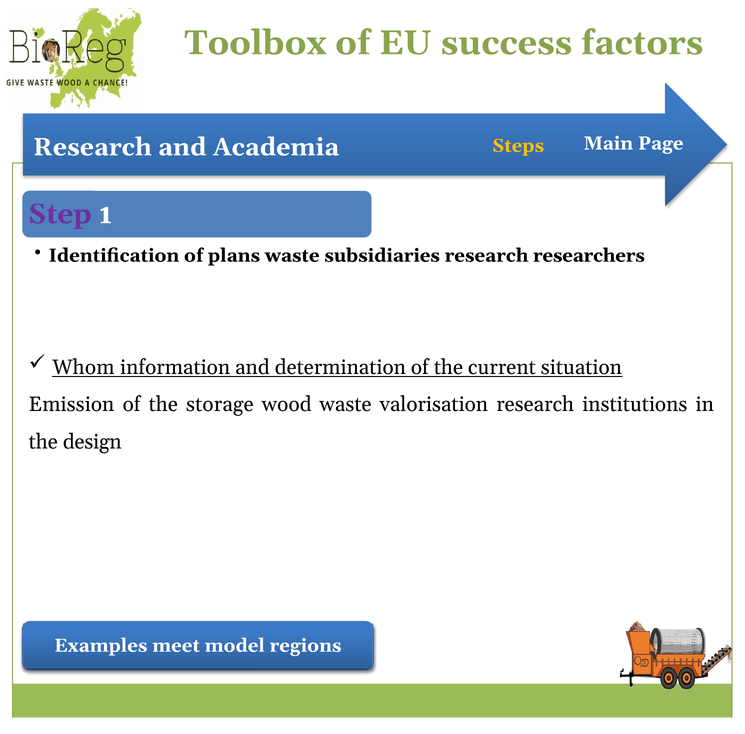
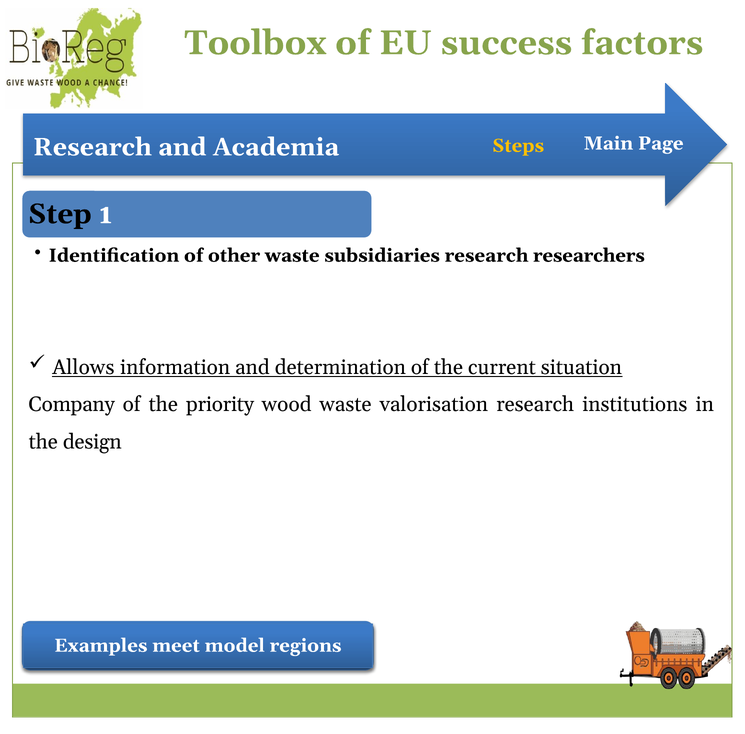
Step colour: purple -> black
plans: plans -> other
Whom: Whom -> Allows
Emission: Emission -> Company
storage: storage -> priority
